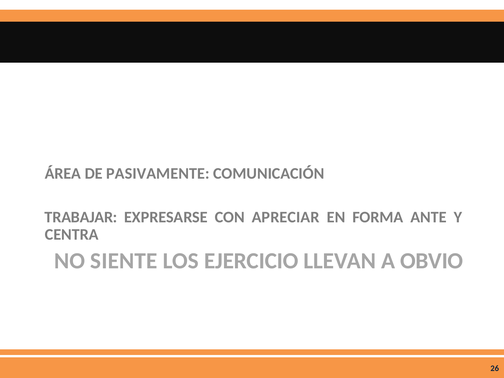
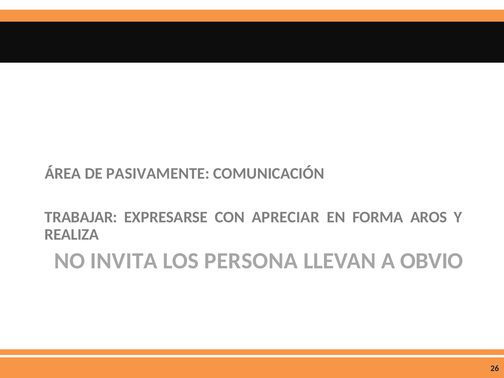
ANTE: ANTE -> AROS
CENTRA: CENTRA -> REALIZA
SIENTE: SIENTE -> INVITA
EJERCICIO: EJERCICIO -> PERSONA
